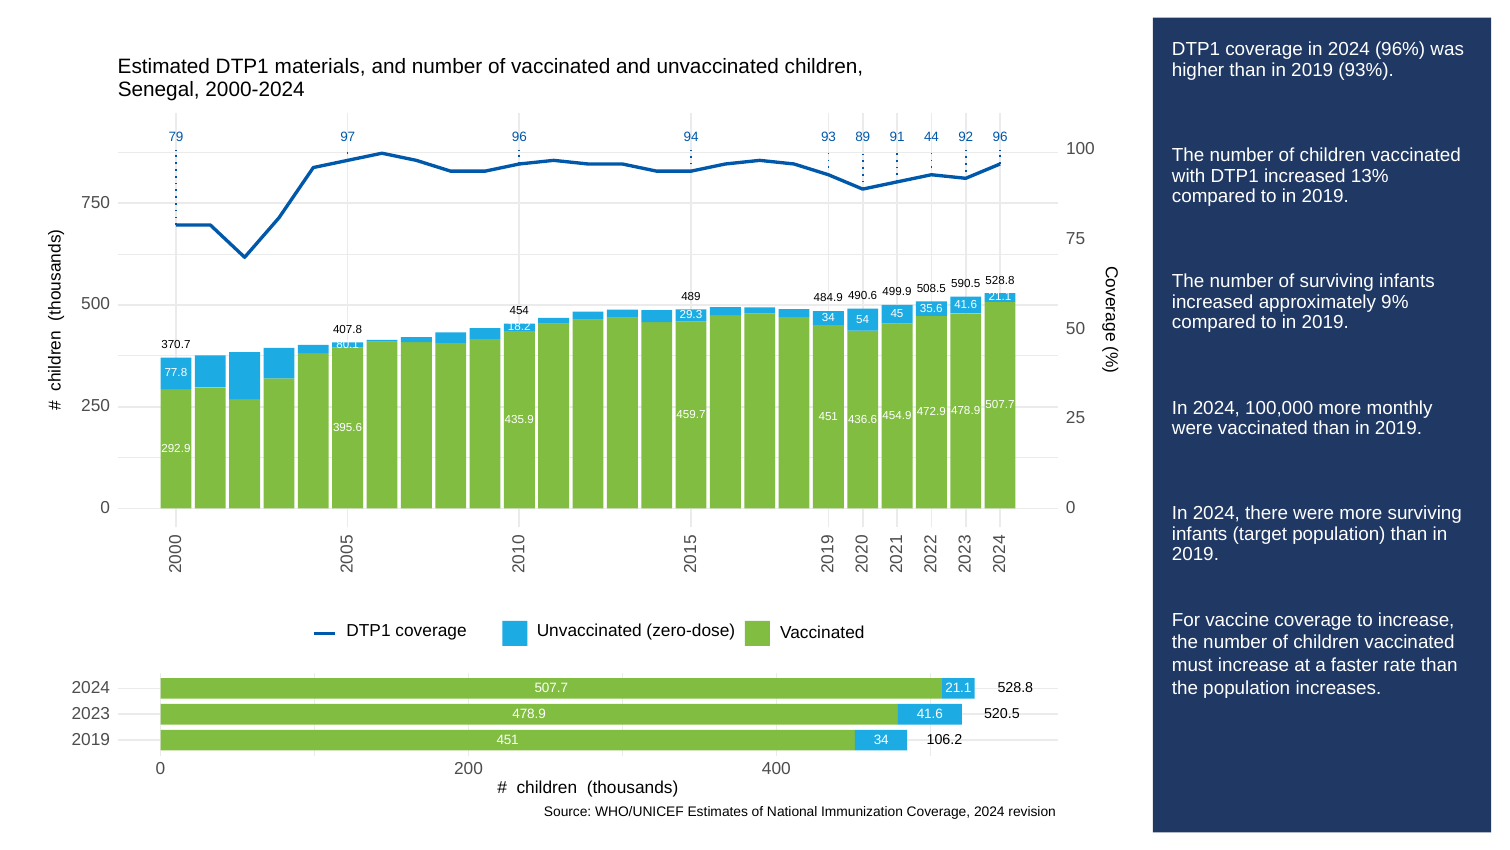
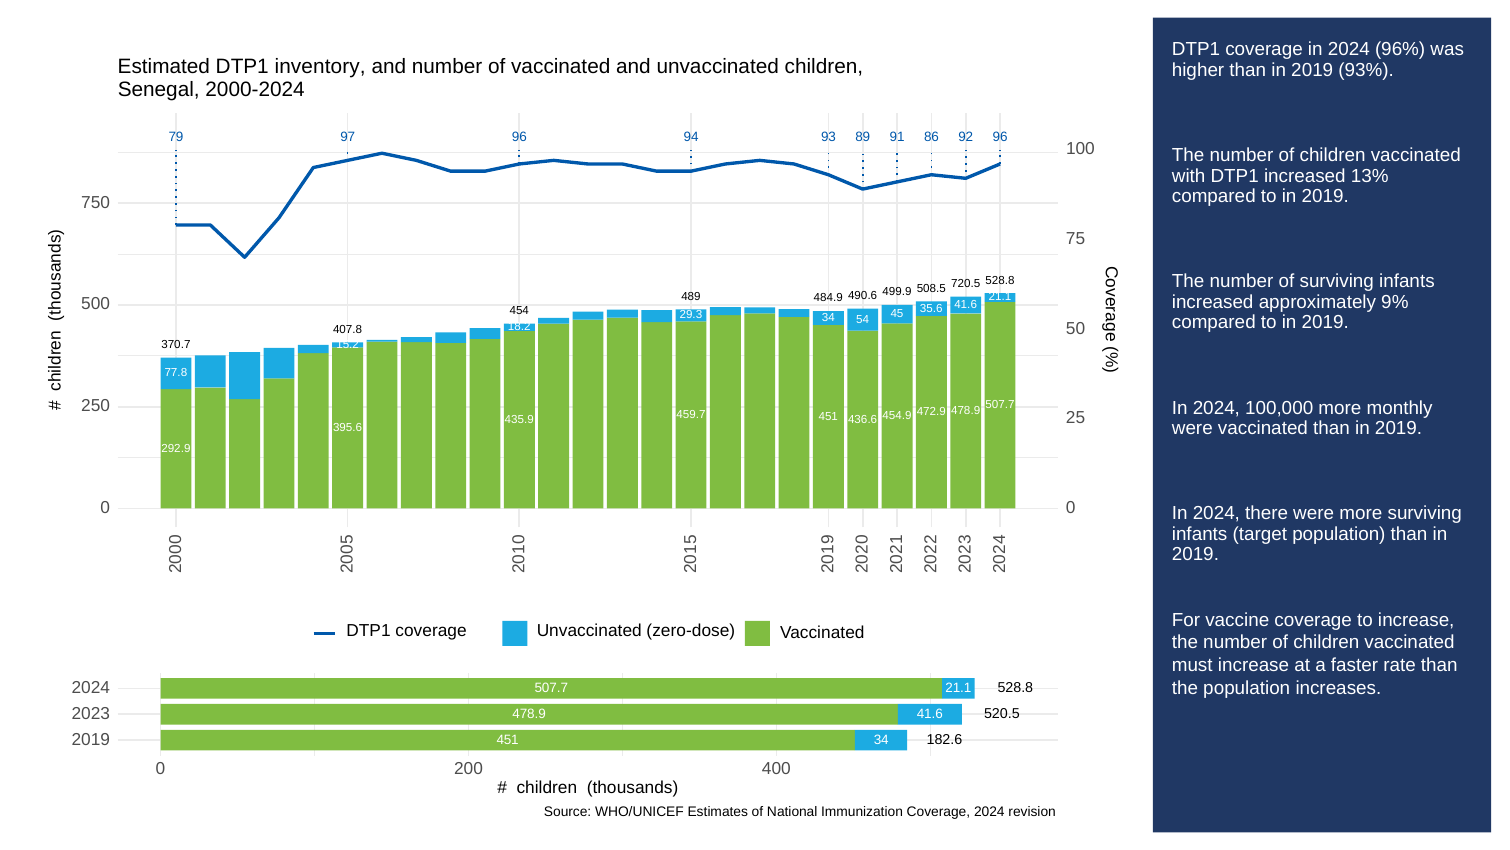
materials: materials -> inventory
44: 44 -> 86
590.5: 590.5 -> 720.5
80.1: 80.1 -> 15.2
106.2: 106.2 -> 182.6
